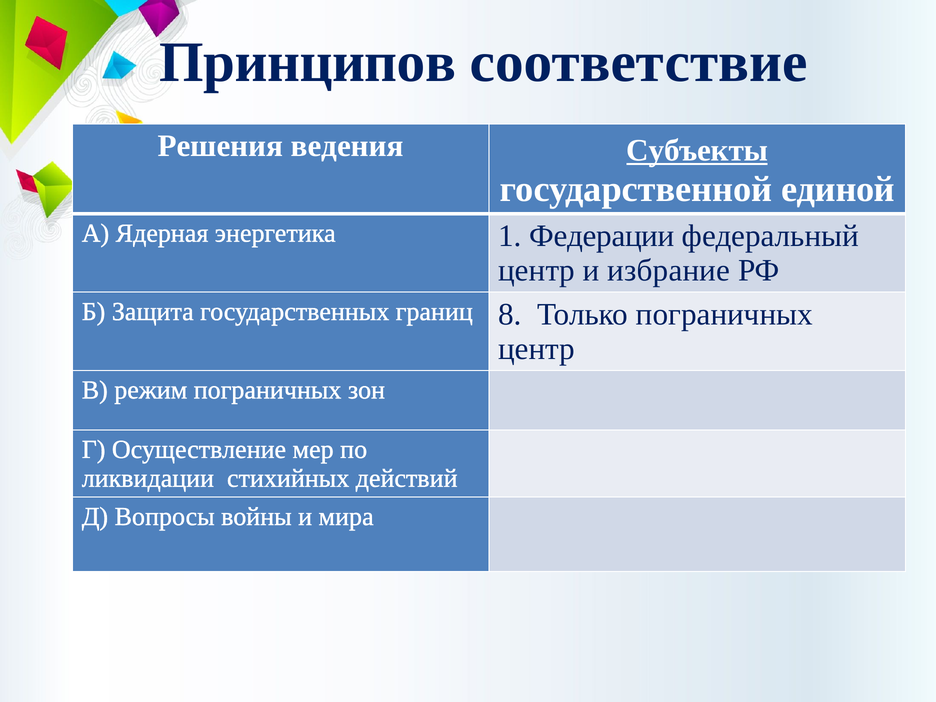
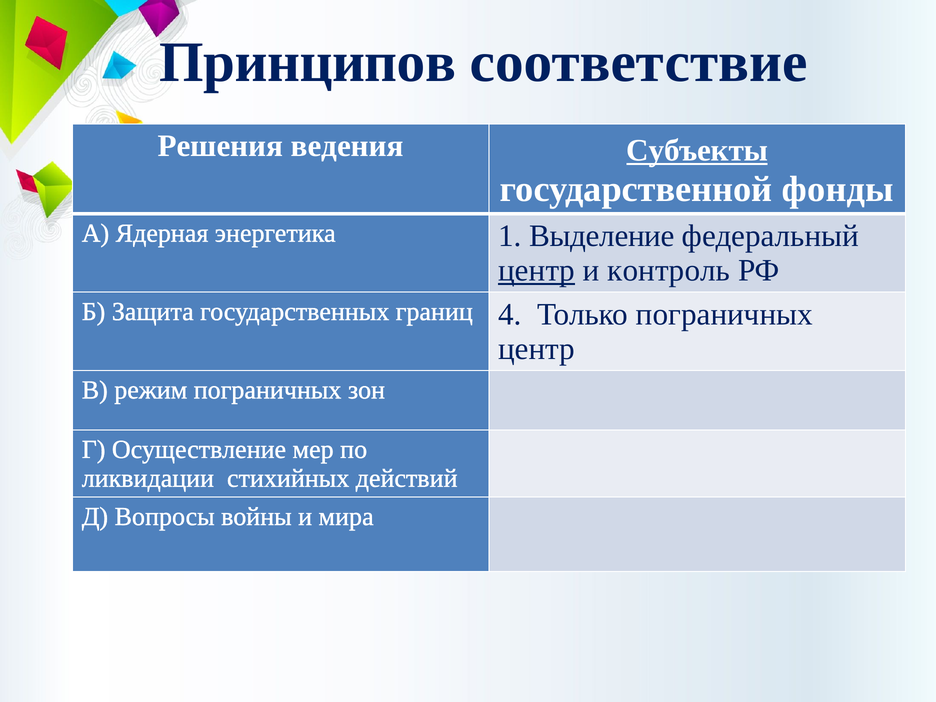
единой: единой -> фонды
Федерации: Федерации -> Выделение
центр at (537, 270) underline: none -> present
избрание: избрание -> контроль
8: 8 -> 4
